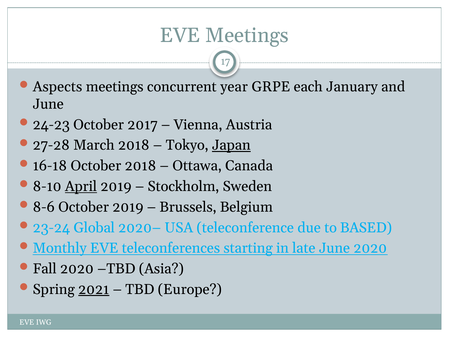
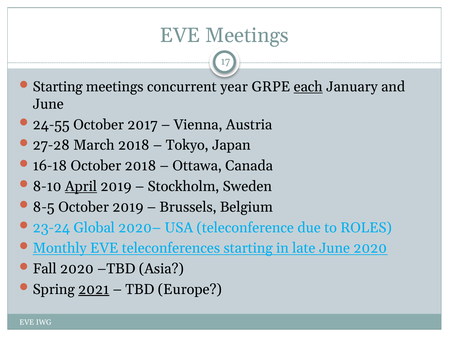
Aspects at (57, 87): Aspects -> Starting
each underline: none -> present
24-23: 24-23 -> 24-55
Japan underline: present -> none
8-6: 8-6 -> 8-5
BASED: BASED -> ROLES
